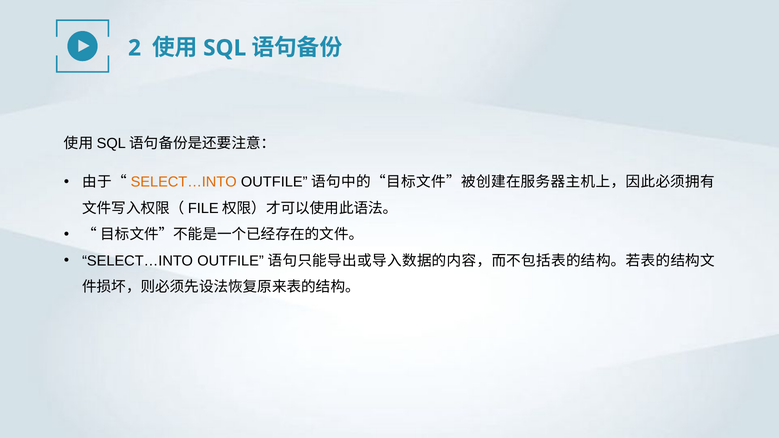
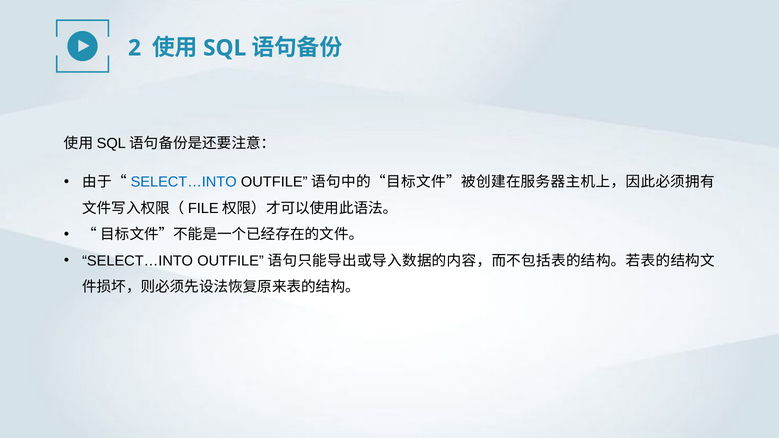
SELECT…INTO at (184, 182) colour: orange -> blue
